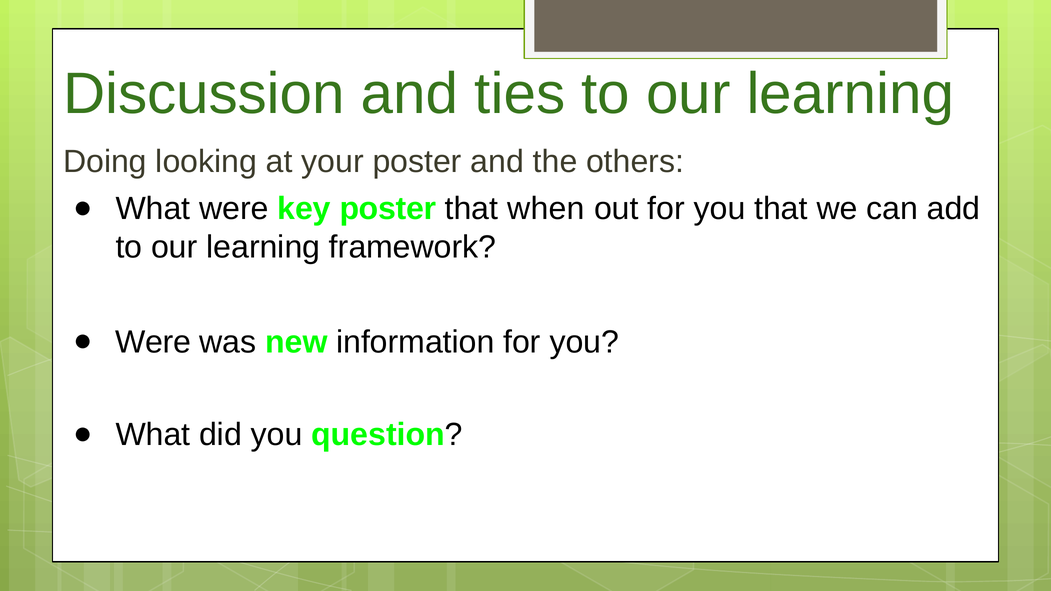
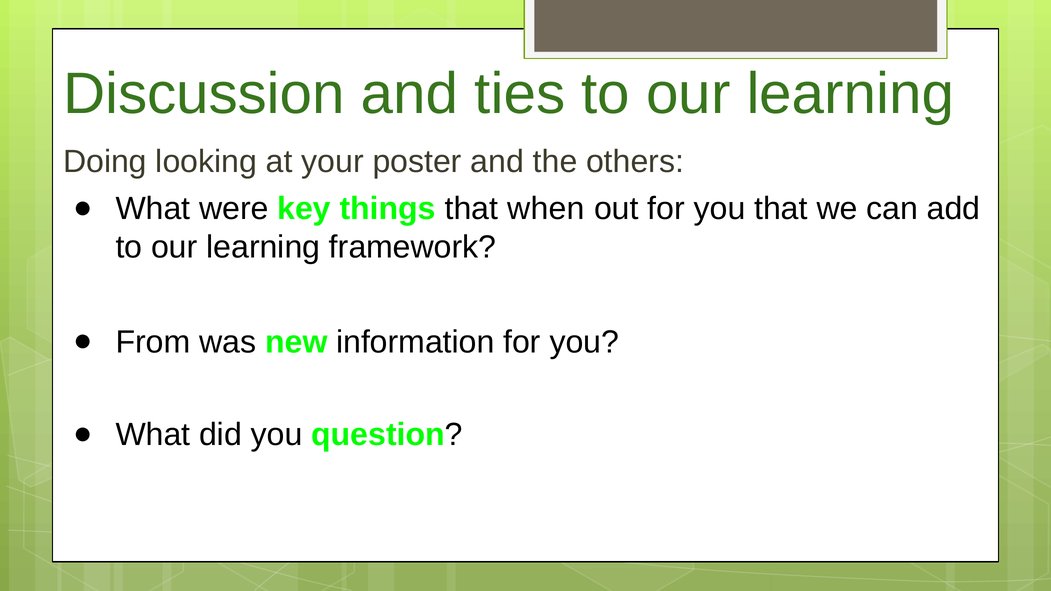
key poster: poster -> things
Were at (153, 342): Were -> From
